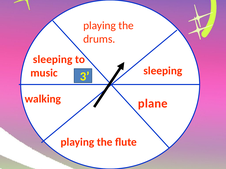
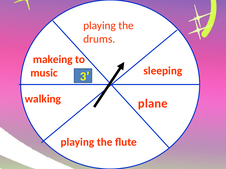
sleeping at (53, 60): sleeping -> makeing
